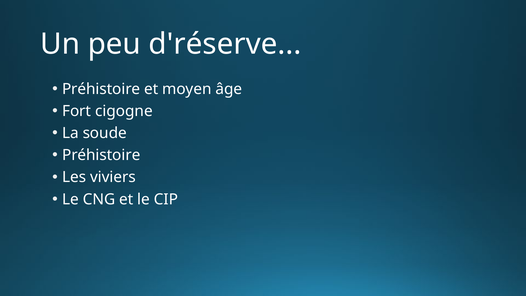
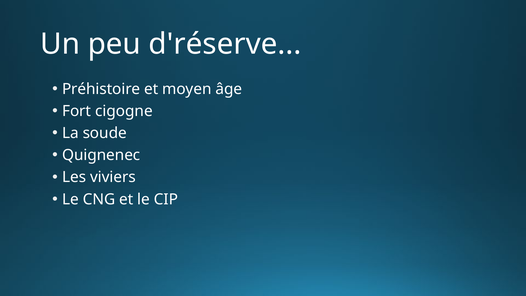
Préhistoire at (101, 155): Préhistoire -> Quignenec
